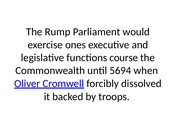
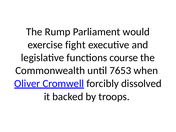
ones: ones -> fight
5694: 5694 -> 7653
